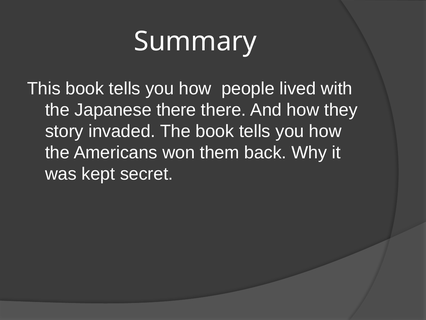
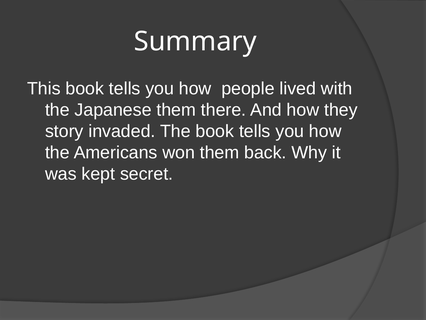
Japanese there: there -> them
